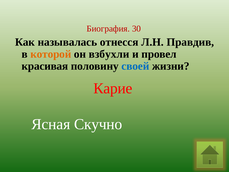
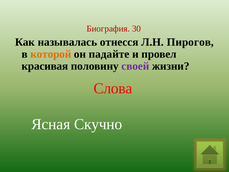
Правдив: Правдив -> Пирогов
взбухли: взбухли -> падайте
своей colour: blue -> purple
Карие: Карие -> Слова
